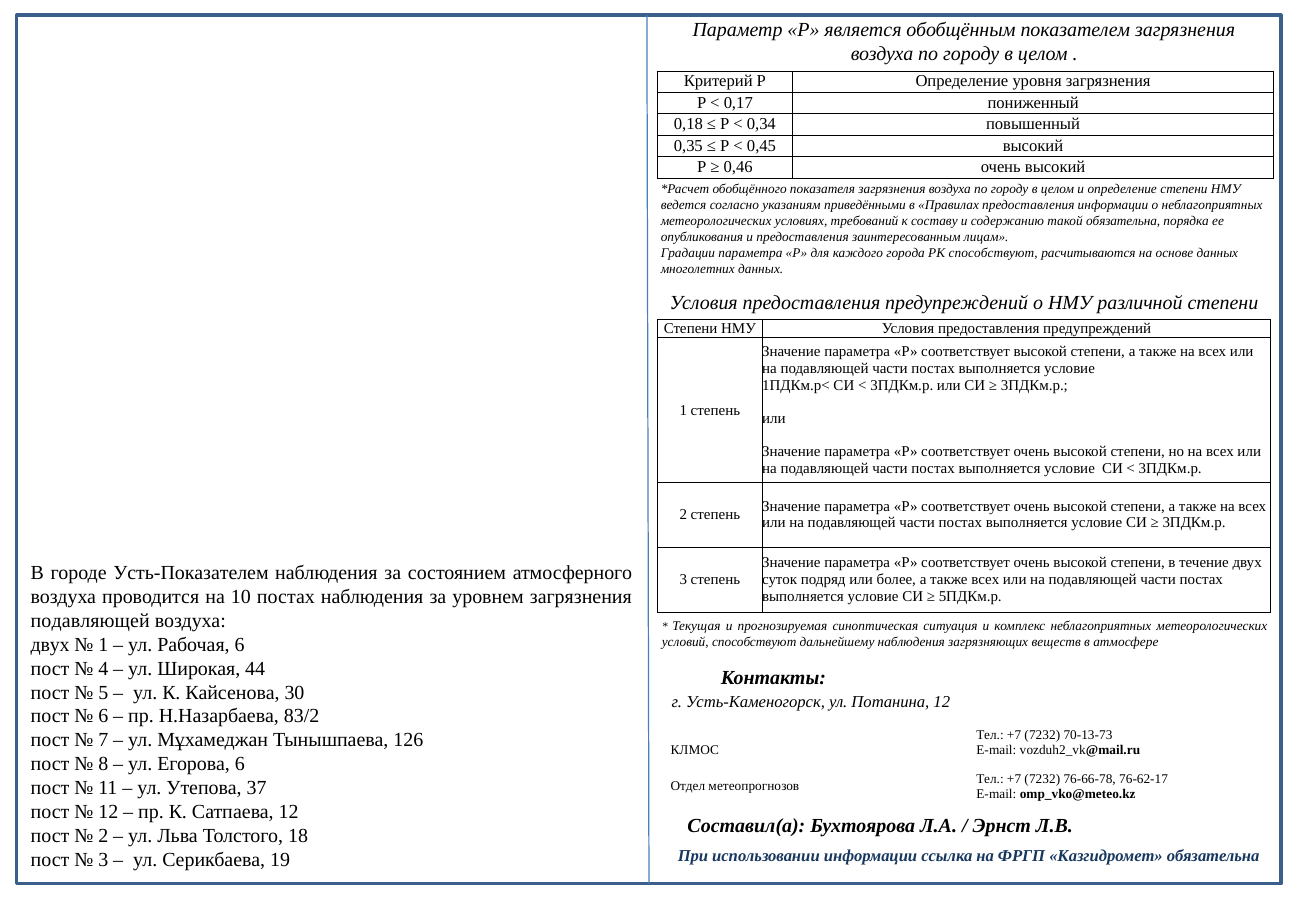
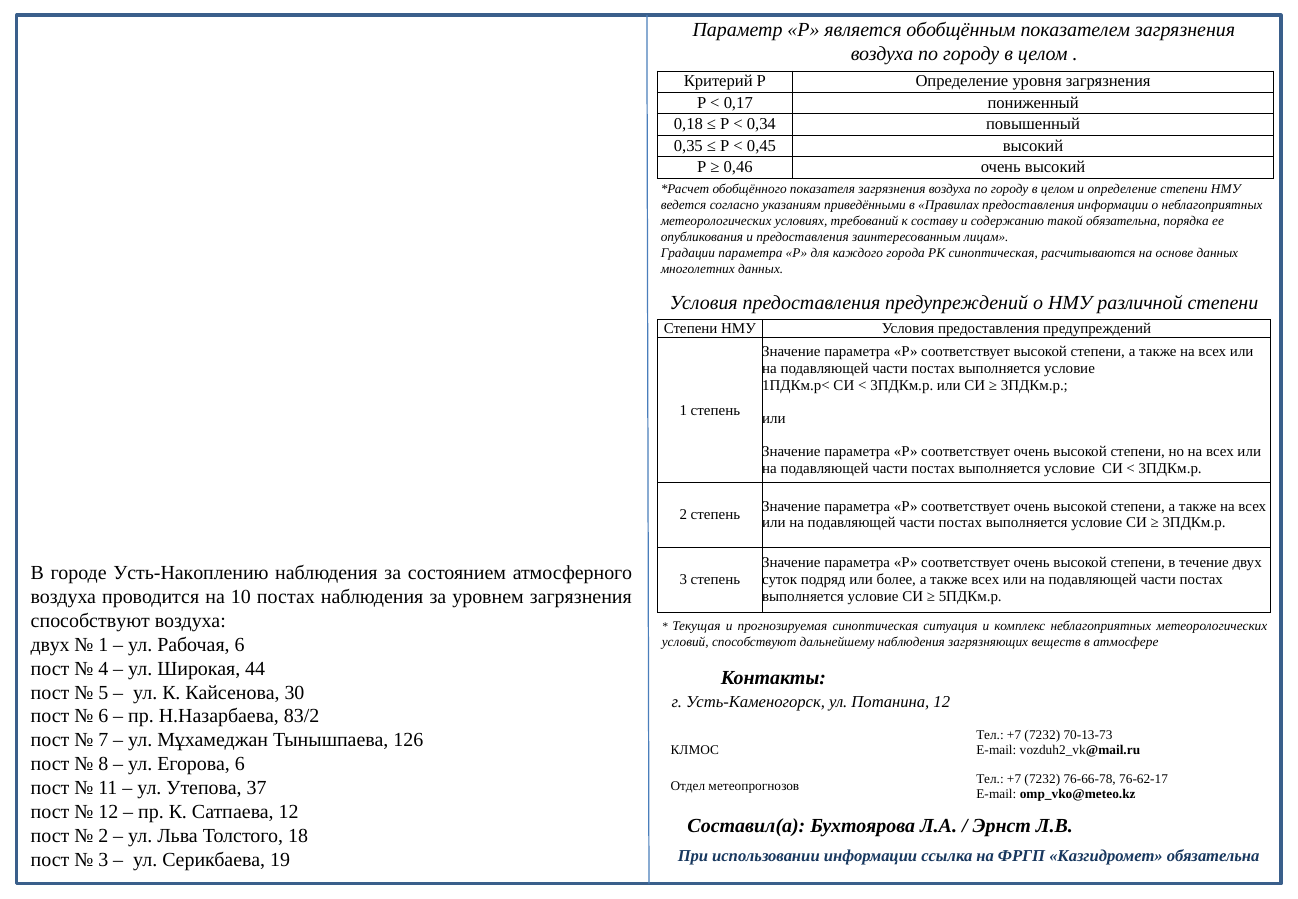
РК способствуют: способствуют -> синоптическая
Усть-Показателем: Усть-Показателем -> Усть-Накоплению
подавляющей at (90, 620): подавляющей -> способствуют
